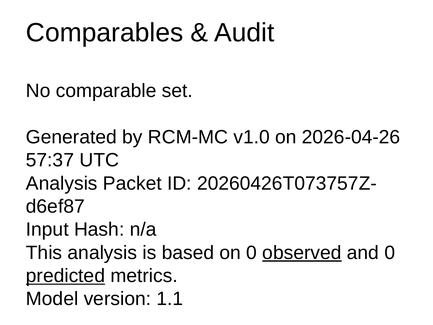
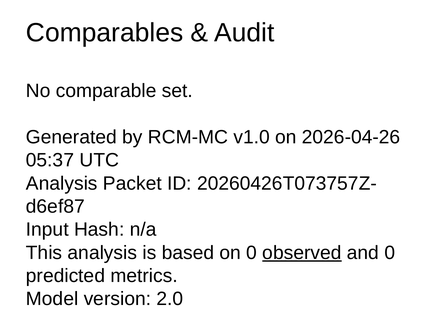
57:37: 57:37 -> 05:37
predicted underline: present -> none
1.1: 1.1 -> 2.0
